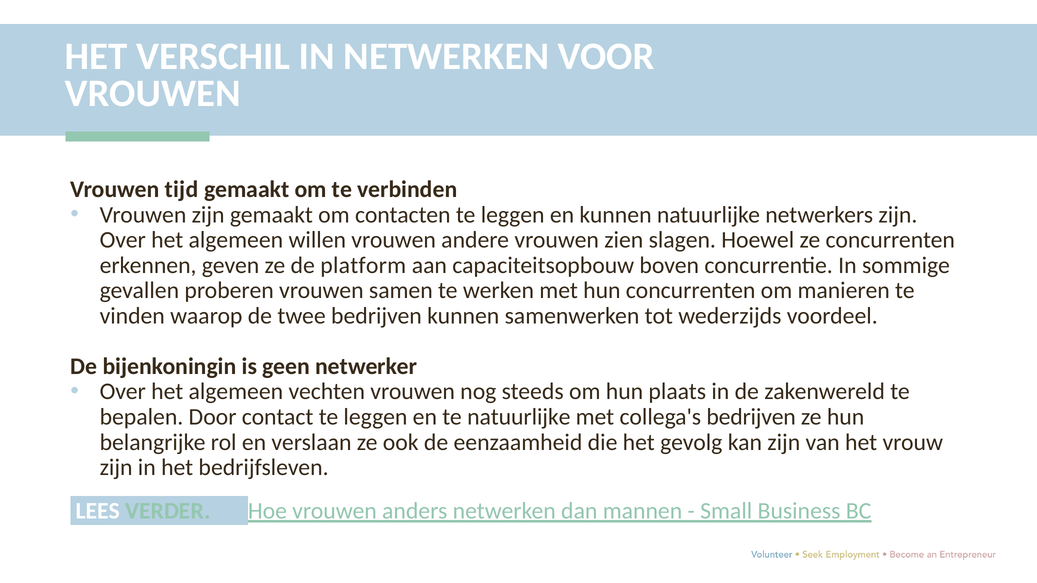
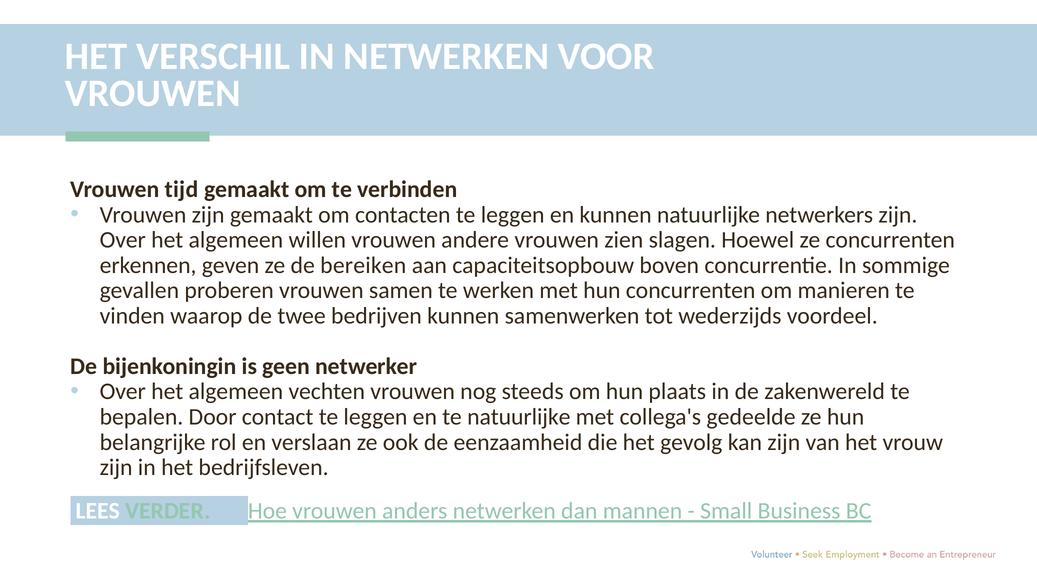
platform: platform -> bereiken
collega's bedrijven: bedrijven -> gedeelde
